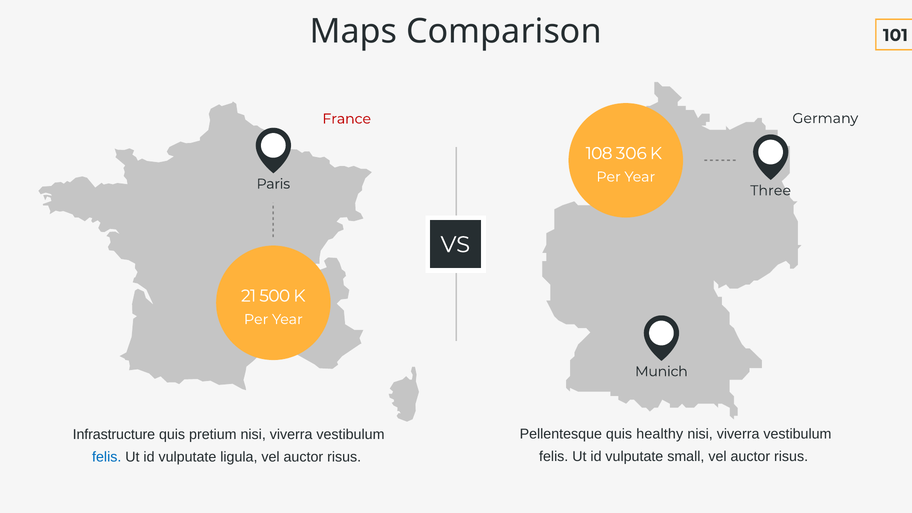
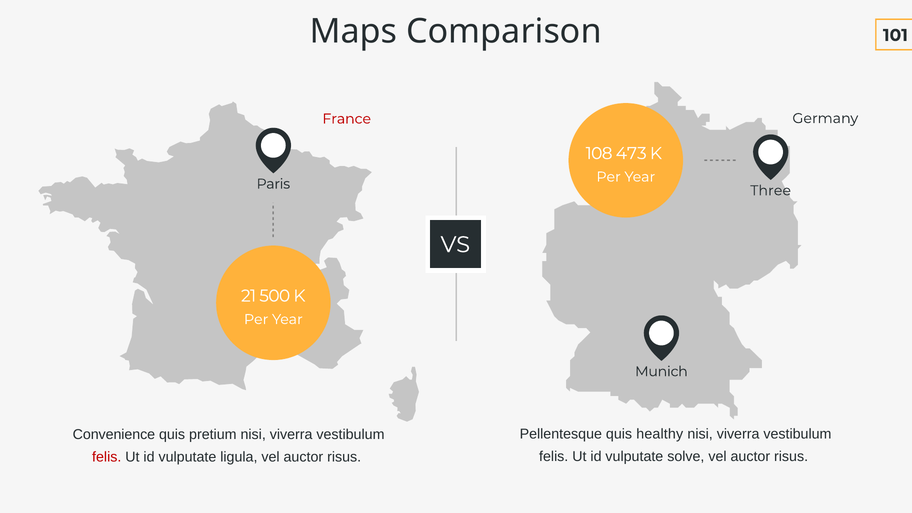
306: 306 -> 473
Infrastructure: Infrastructure -> Convenience
small: small -> solve
felis at (107, 457) colour: blue -> red
